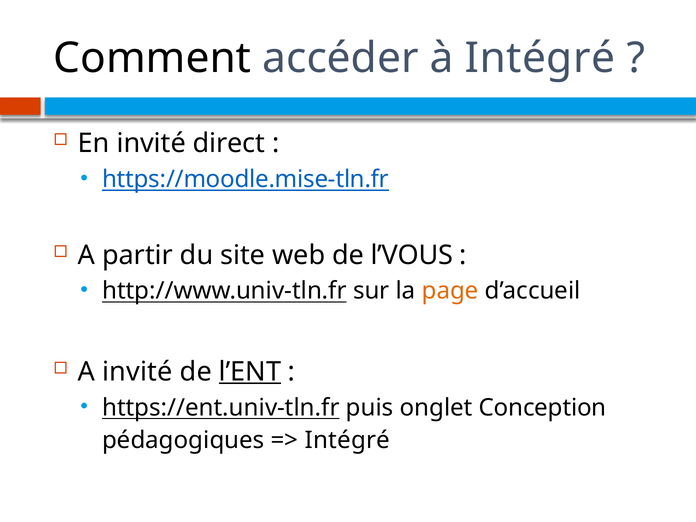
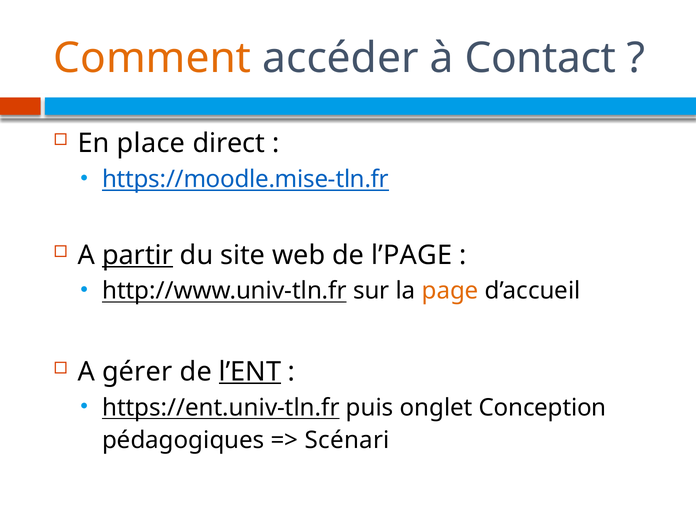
Comment colour: black -> orange
à Intégré: Intégré -> Contact
En invité: invité -> place
partir underline: none -> present
l’VOUS: l’VOUS -> l’PAGE
A invité: invité -> gérer
Intégré at (347, 440): Intégré -> Scénari
